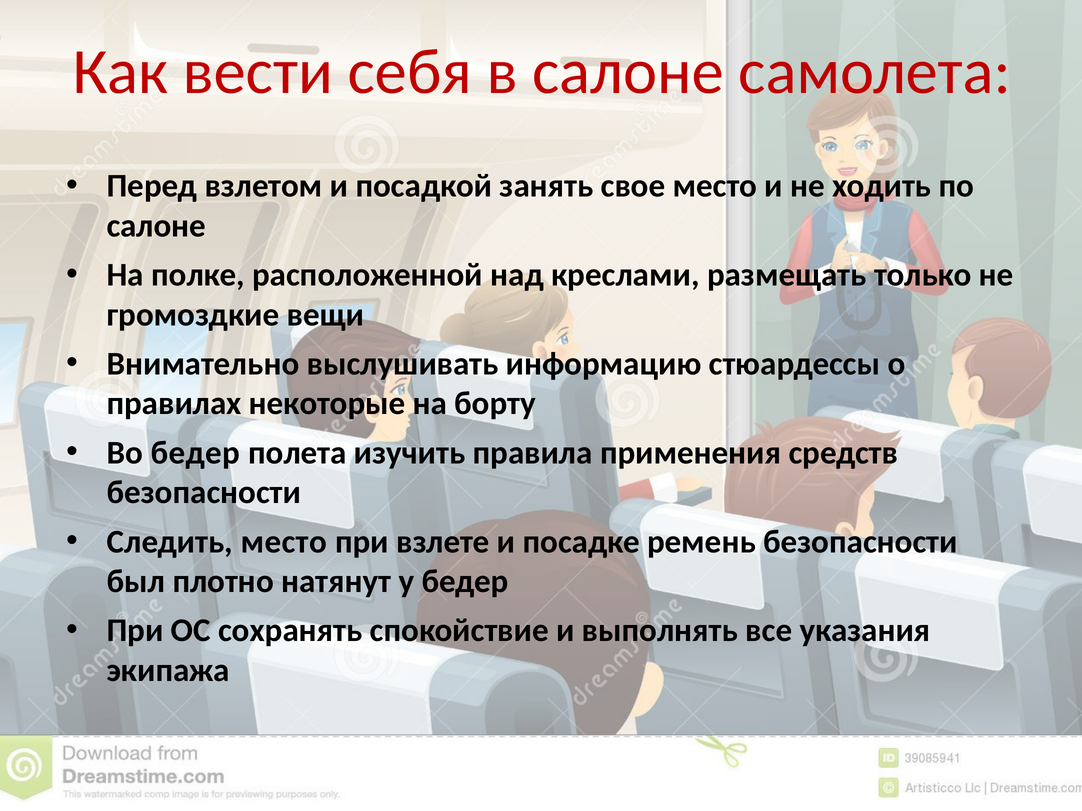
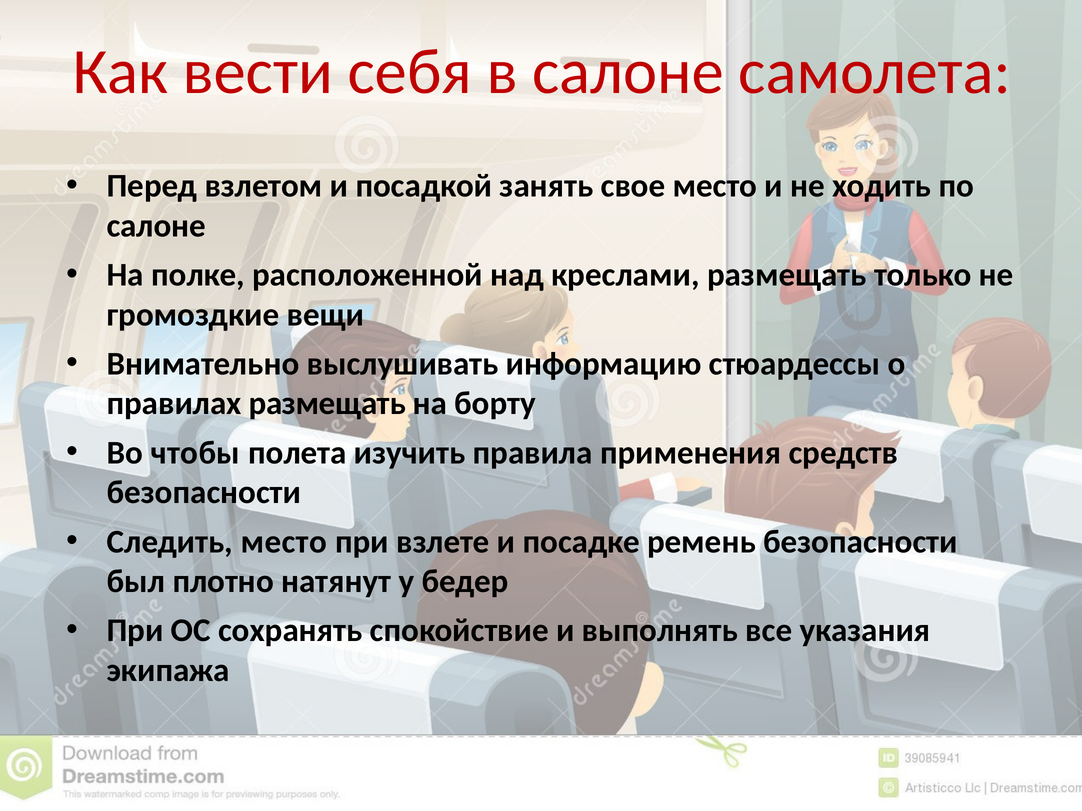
правилах некоторые: некоторые -> размещать
Во бедер: бедер -> чтобы
